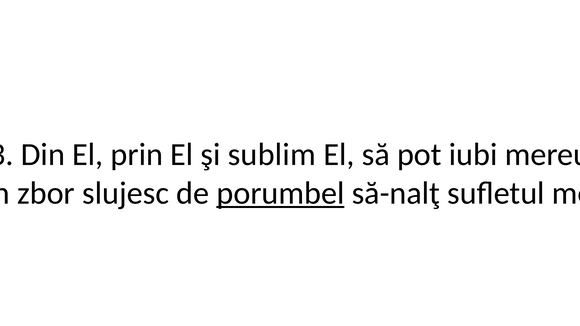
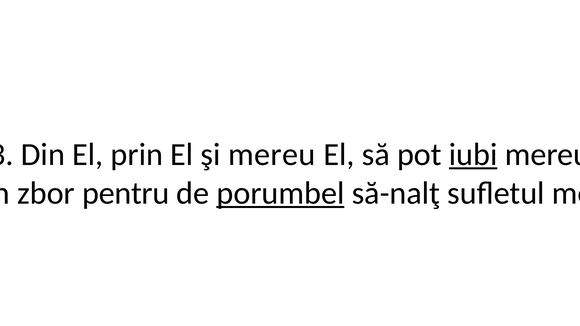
şi sublim: sublim -> mereu
iubi underline: none -> present
slujesc: slujesc -> pentru
